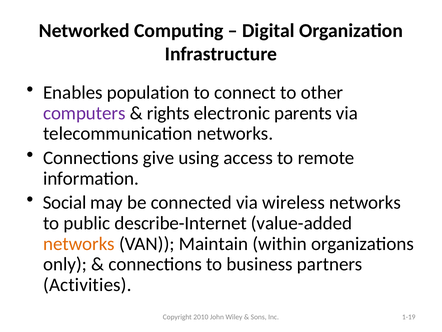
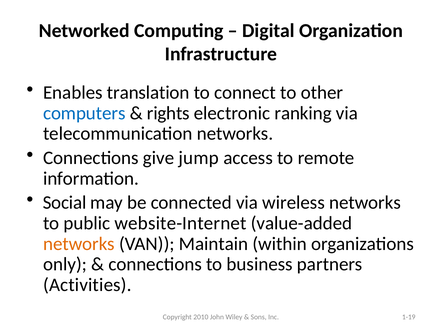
population: population -> translation
computers colour: purple -> blue
parents: parents -> ranking
using: using -> jump
describe-Internet: describe-Internet -> website-Internet
